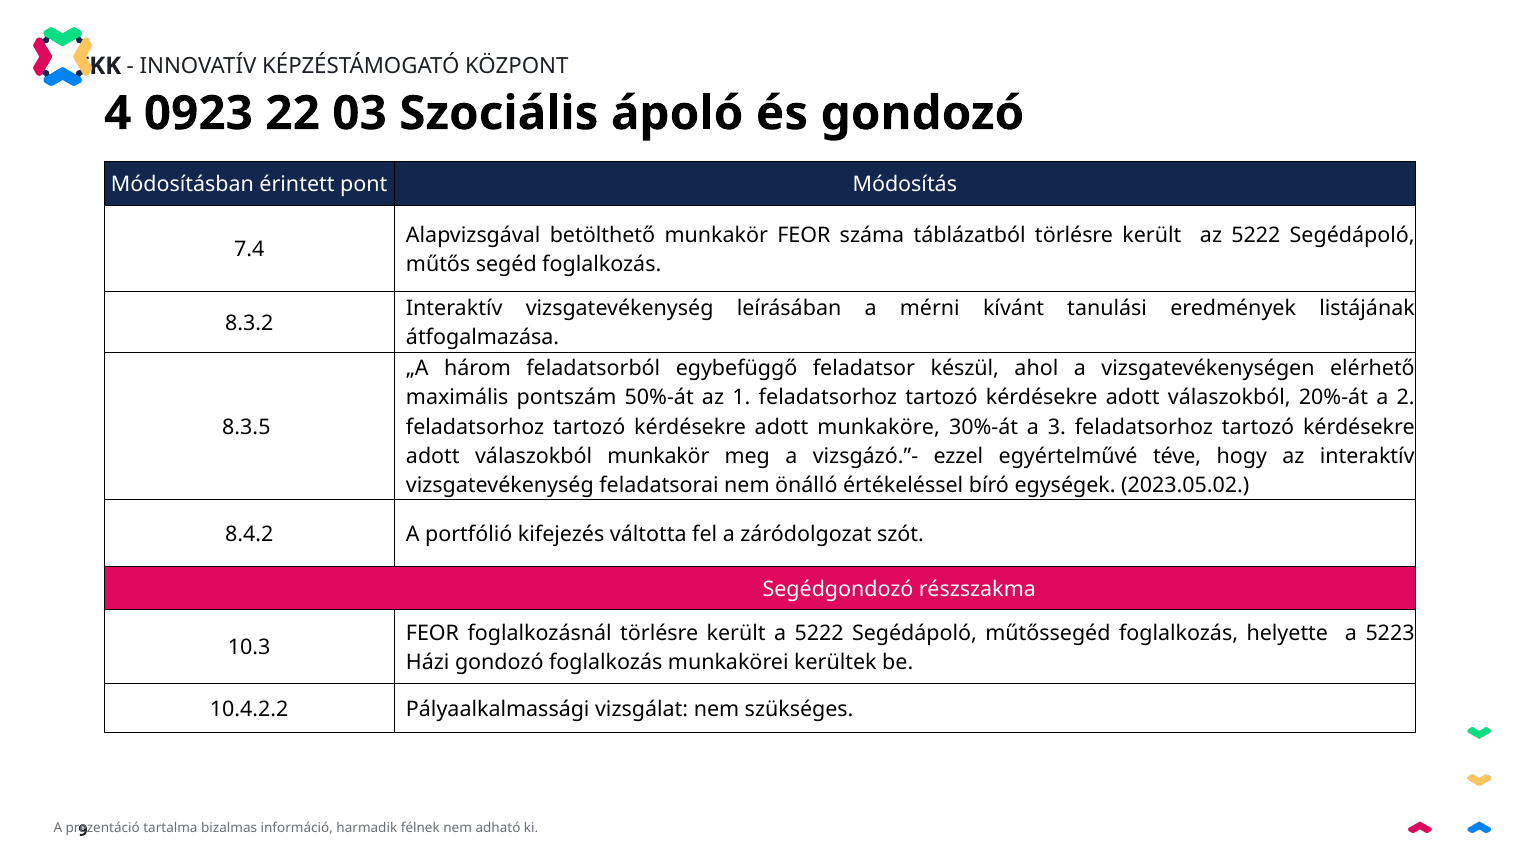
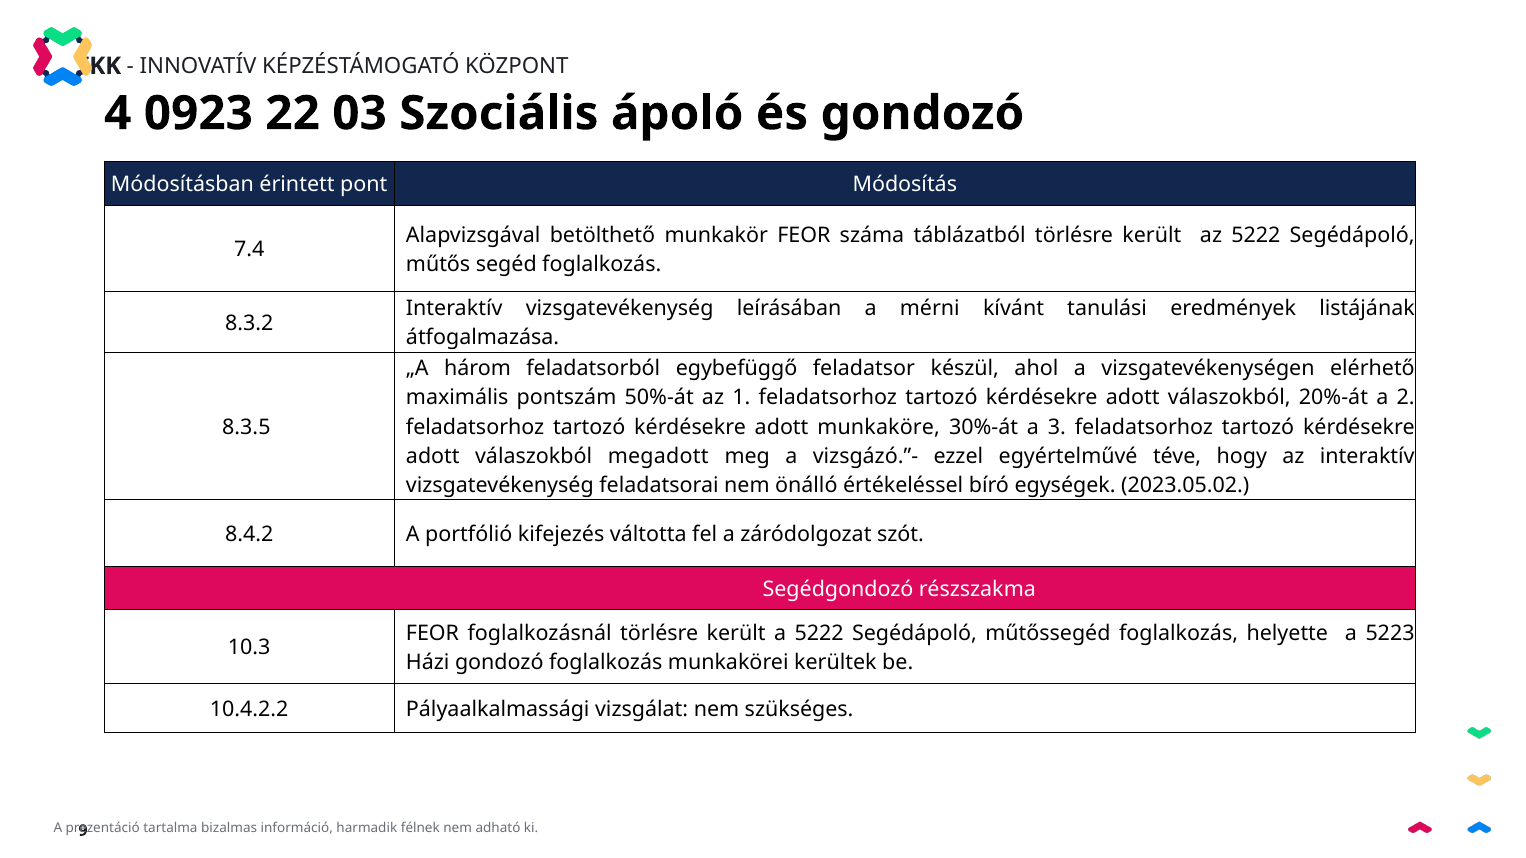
válaszokból munkakör: munkakör -> megadott
